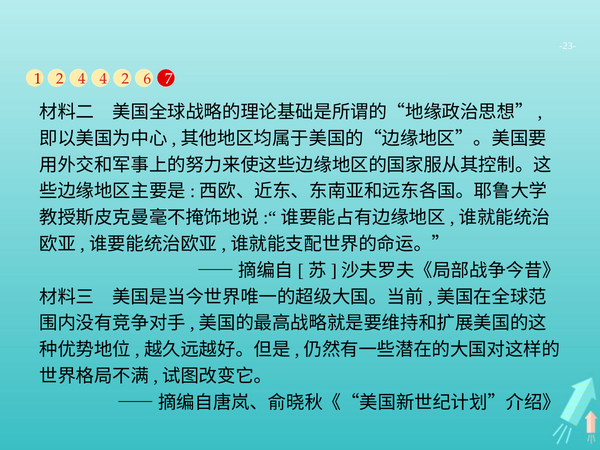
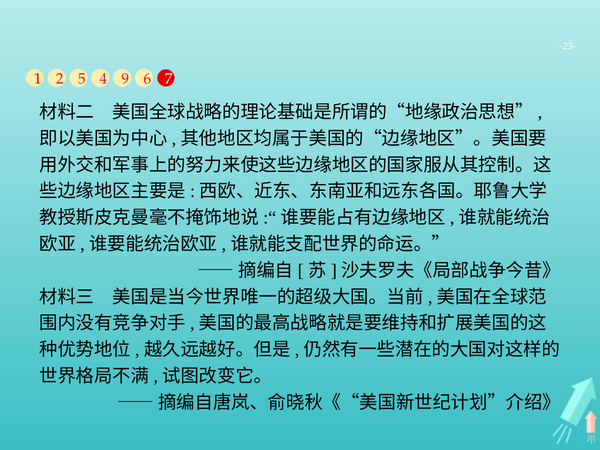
2 4: 4 -> 5
4 2: 2 -> 9
